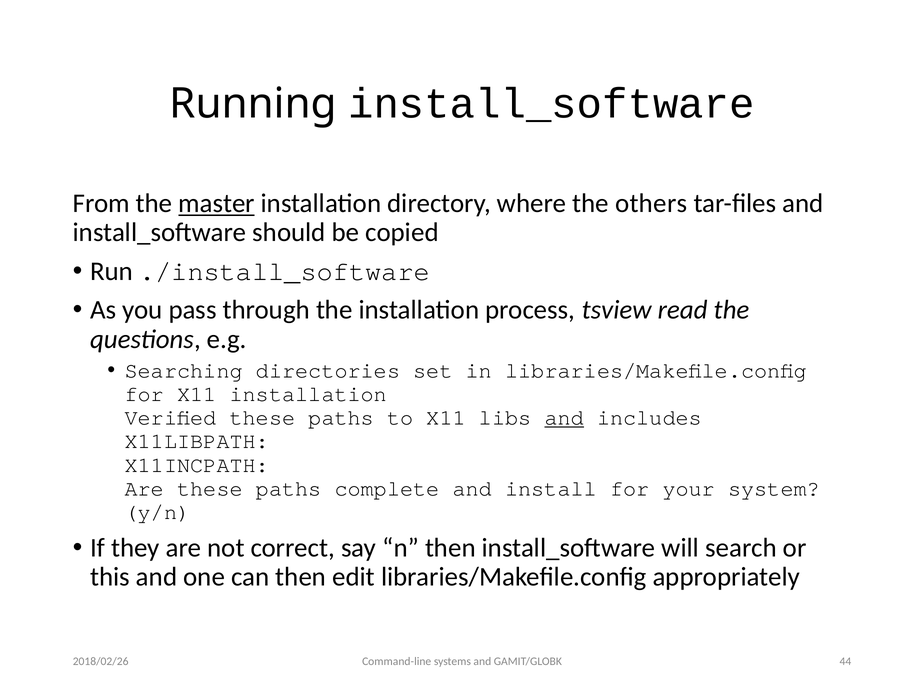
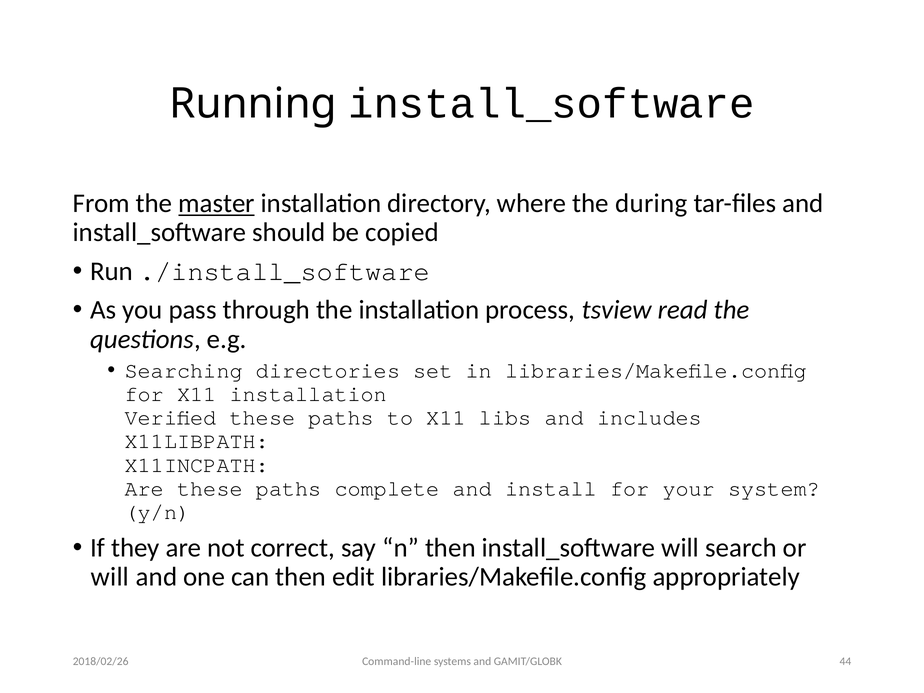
others: others -> during
and at (564, 418) underline: present -> none
this at (110, 577): this -> will
